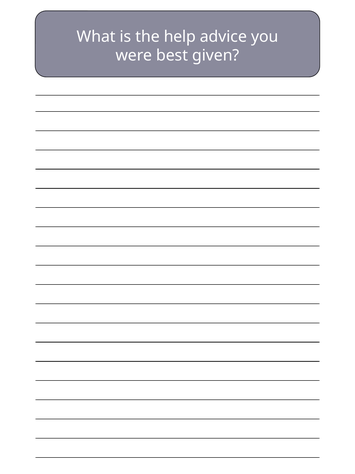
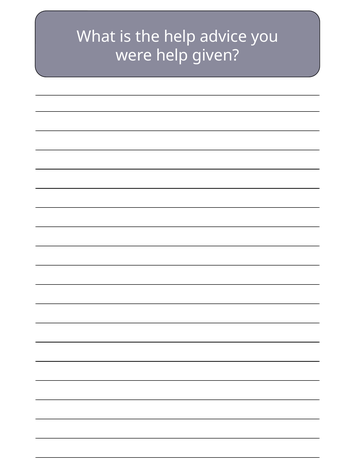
were best: best -> help
